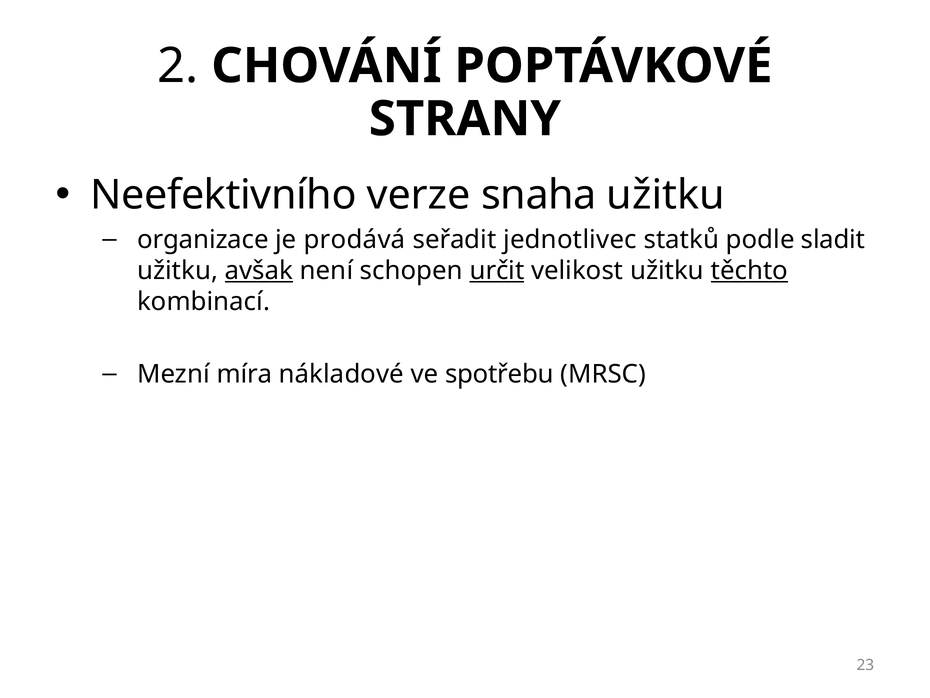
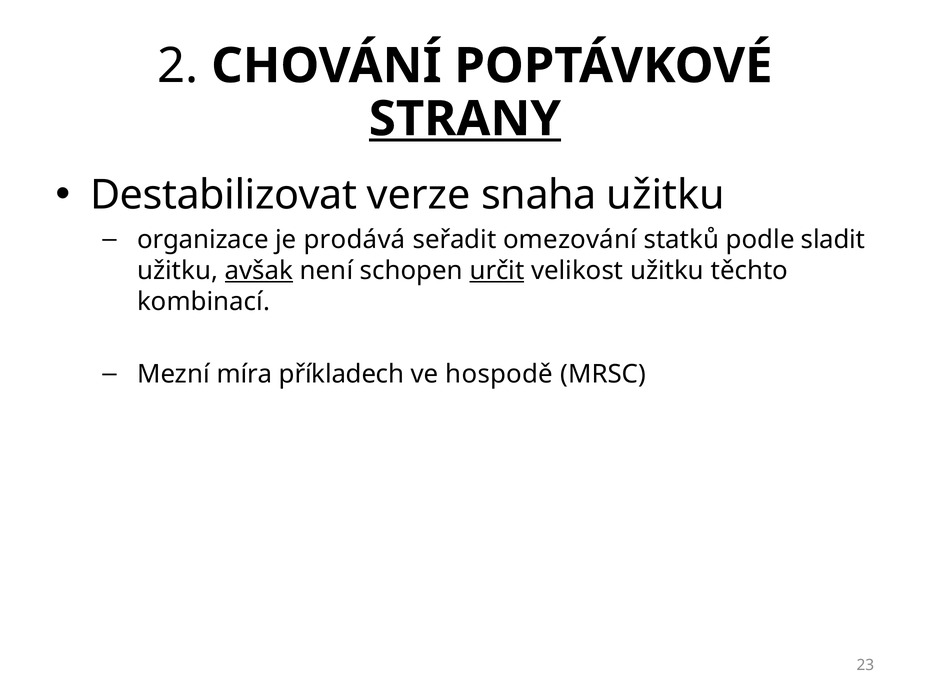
STRANY underline: none -> present
Neefektivního: Neefektivního -> Destabilizovat
jednotlivec: jednotlivec -> omezování
těchto underline: present -> none
nákladové: nákladové -> příkladech
spotřebu: spotřebu -> hospodě
